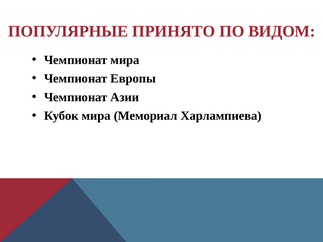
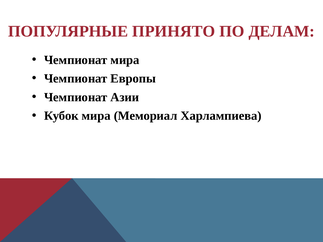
ВИДОМ: ВИДОМ -> ДЕЛАМ
